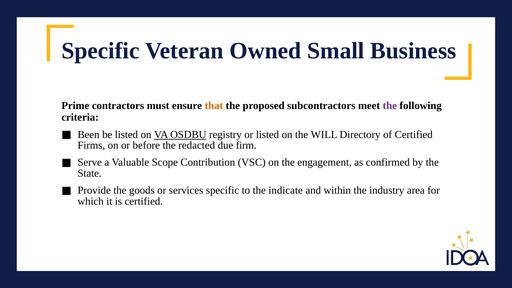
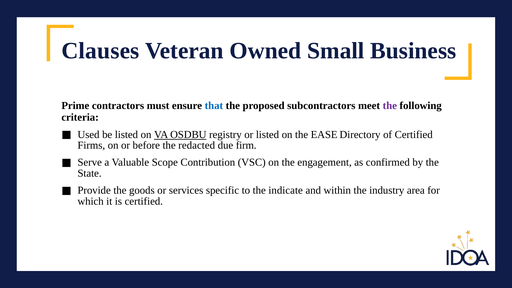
Specific at (100, 51): Specific -> Clauses
that colour: orange -> blue
Been: Been -> Used
WILL: WILL -> EASE
